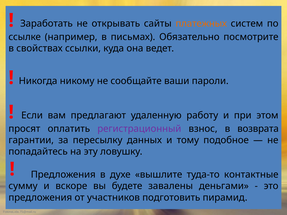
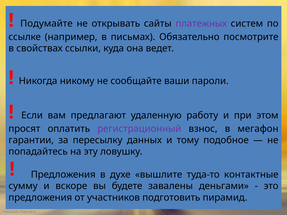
Заработать: Заработать -> Подумайте
платежных colour: orange -> purple
возврата: возврата -> мегафон
